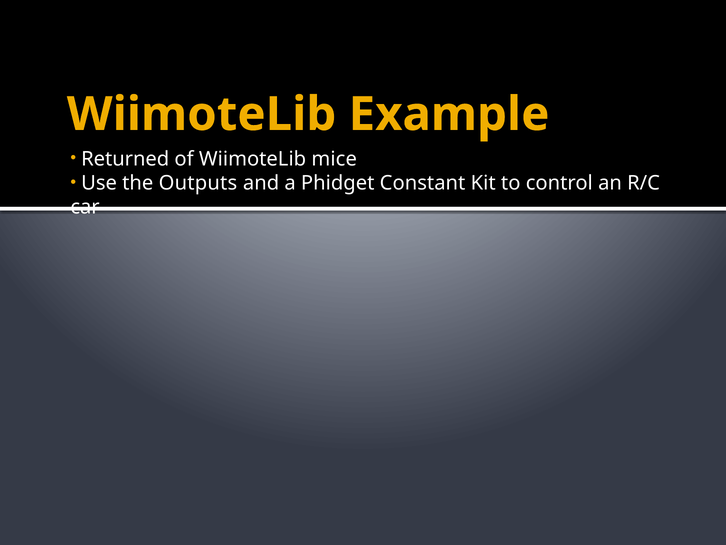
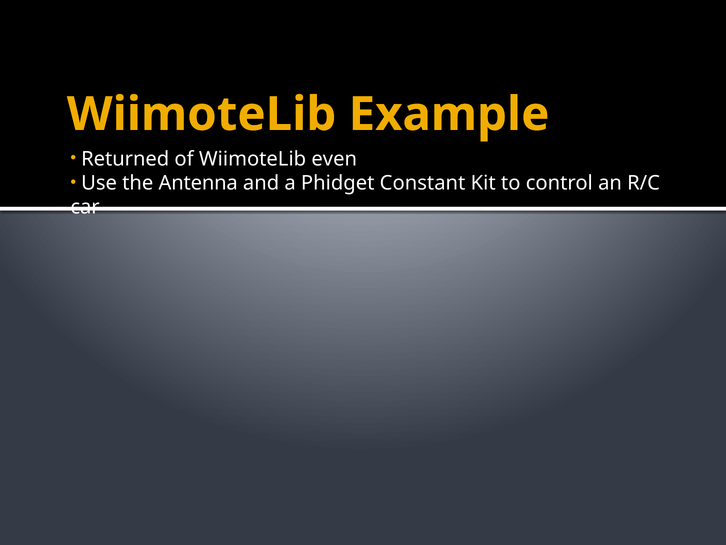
mice: mice -> even
Outputs: Outputs -> Antenna
